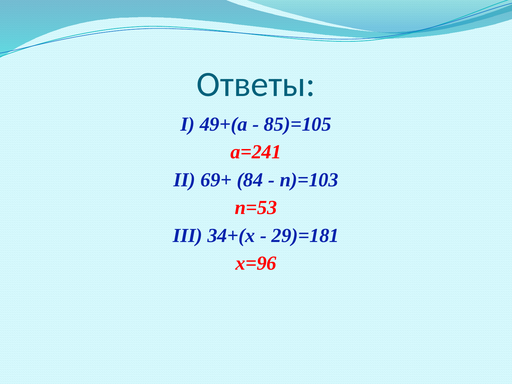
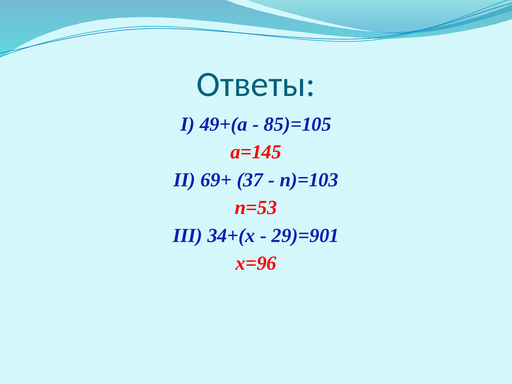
а=241: а=241 -> а=145
84: 84 -> 37
29)=181: 29)=181 -> 29)=901
